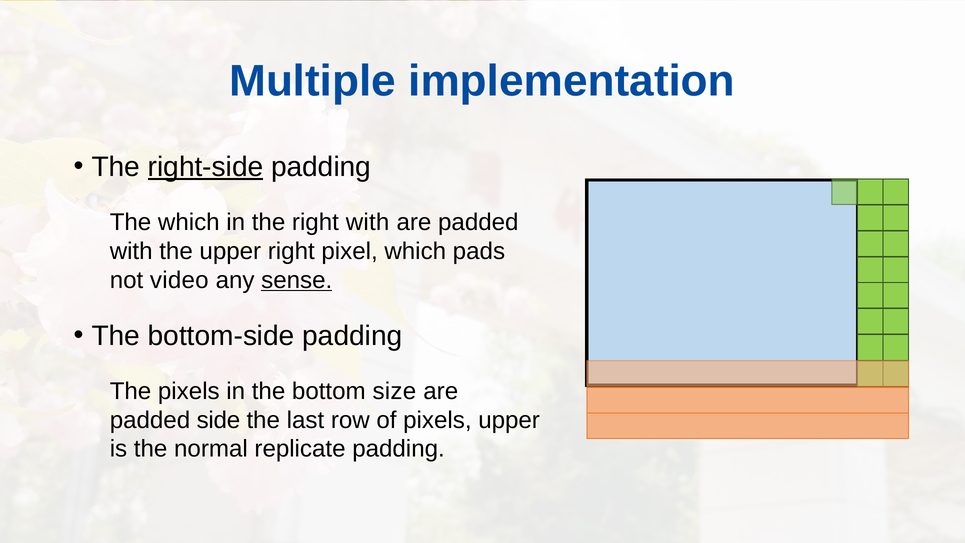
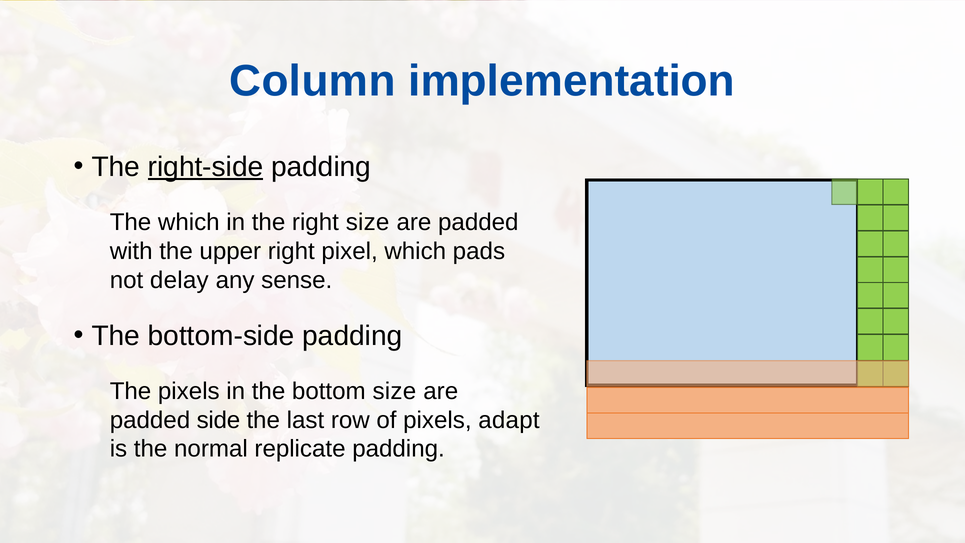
Multiple: Multiple -> Column
right with: with -> size
video: video -> delay
sense underline: present -> none
pixels upper: upper -> adapt
